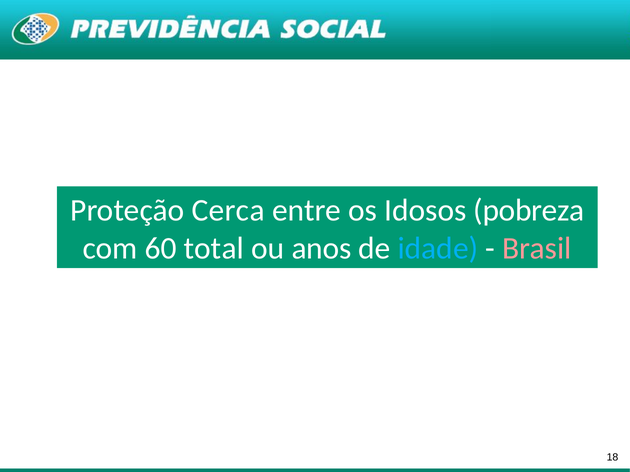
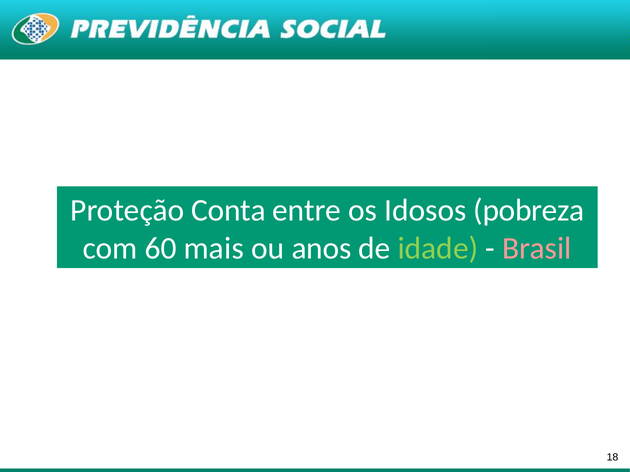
Cerca: Cerca -> Conta
total: total -> mais
idade colour: light blue -> light green
